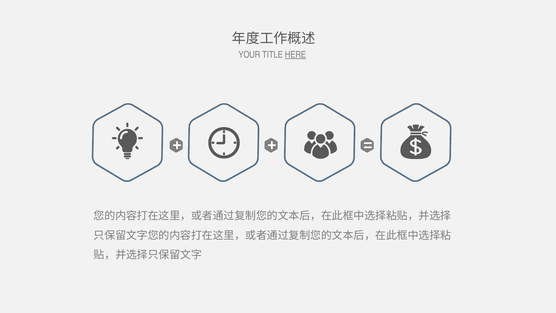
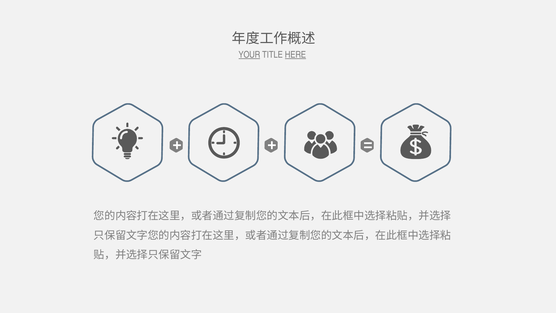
YOUR underline: none -> present
